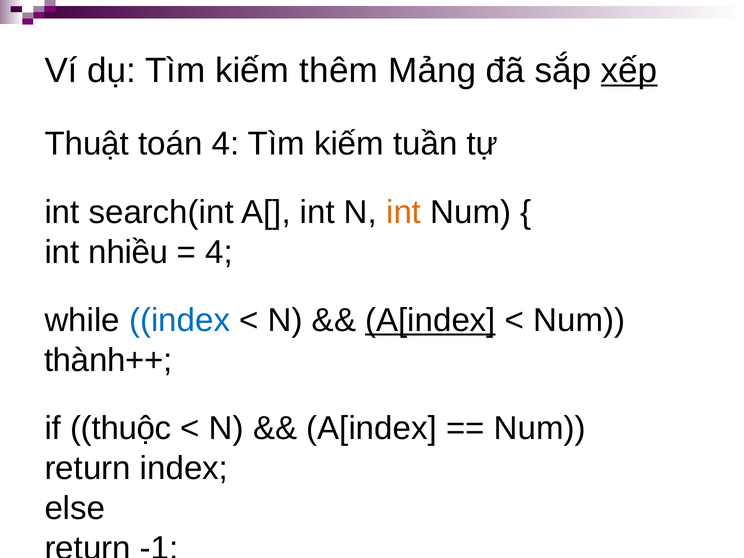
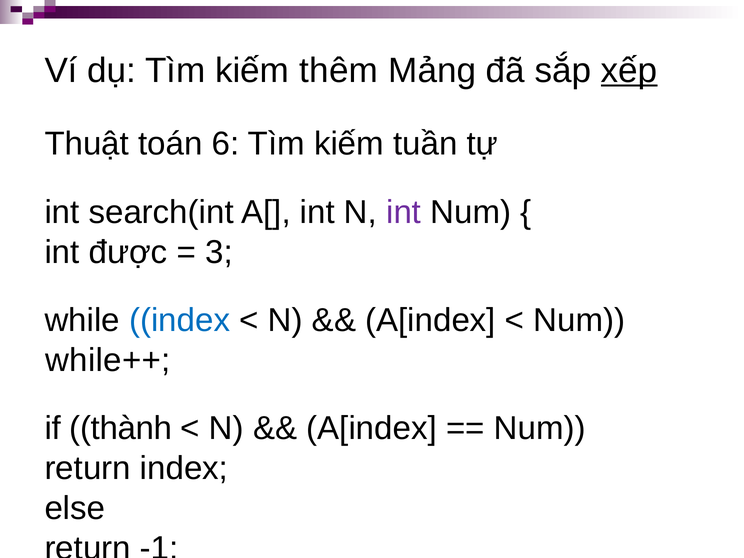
toán 4: 4 -> 6
int at (404, 212) colour: orange -> purple
nhiều: nhiều -> được
4 at (219, 252): 4 -> 3
A[index at (430, 320) underline: present -> none
thành++: thành++ -> while++
thuộc: thuộc -> thành
